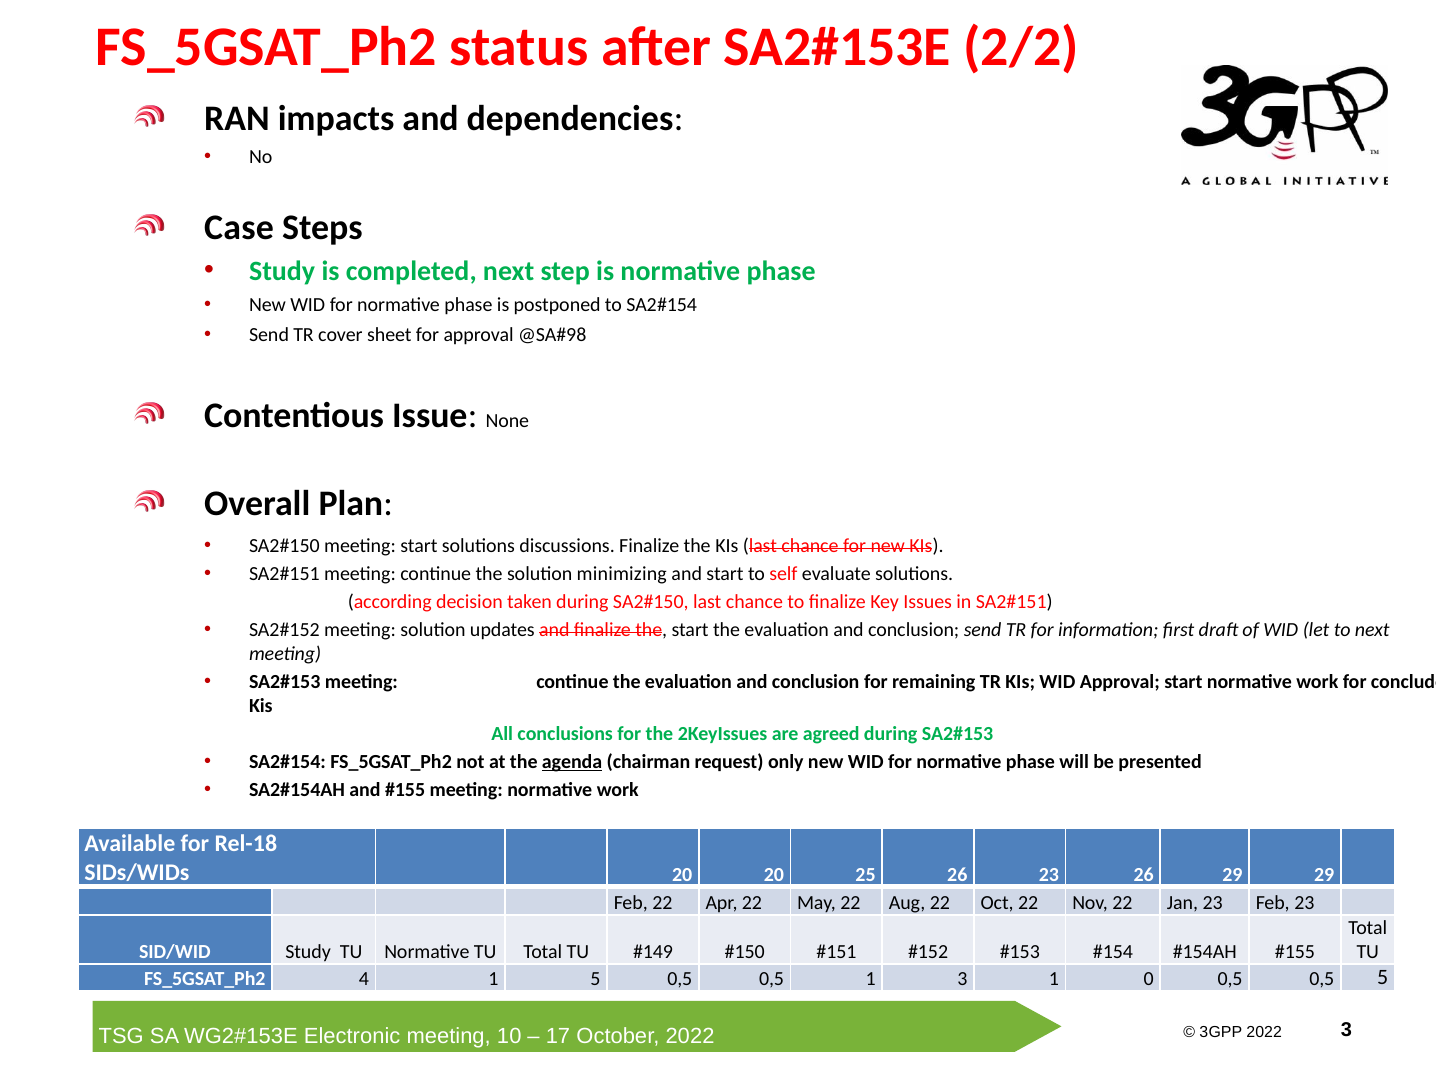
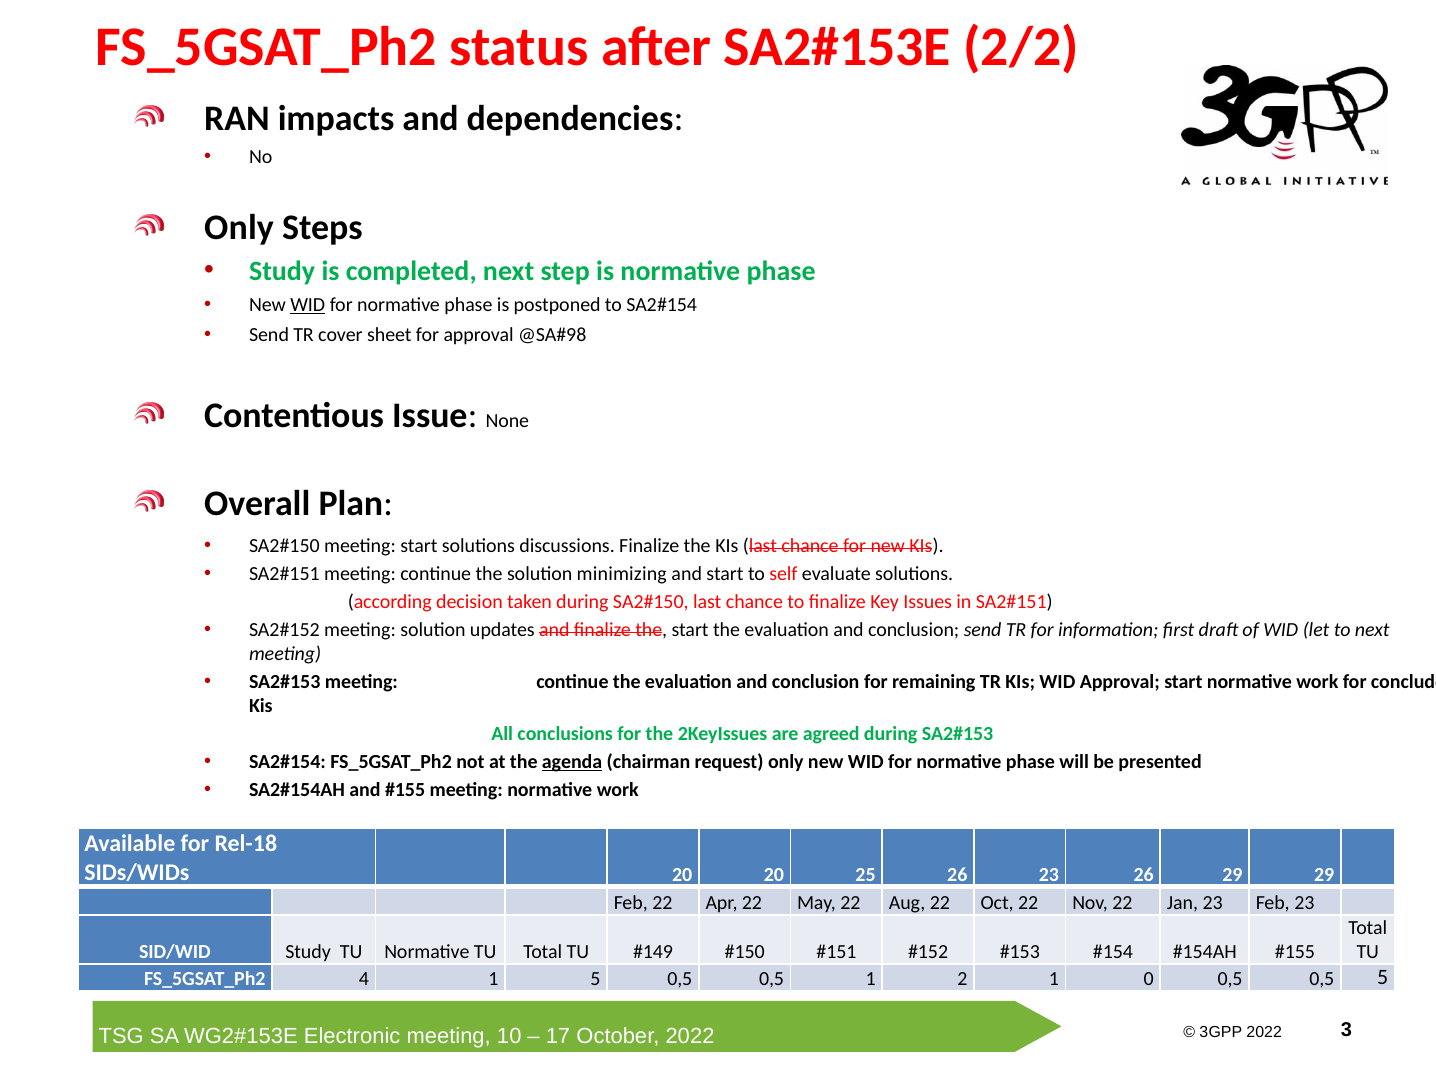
Case at (239, 227): Case -> Only
WID at (308, 305) underline: none -> present
1 3: 3 -> 2
